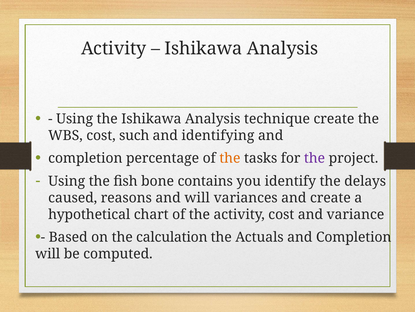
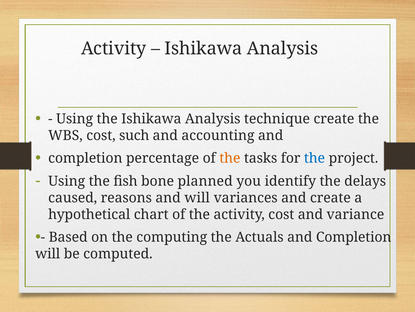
identifying: identifying -> accounting
the at (315, 158) colour: purple -> blue
contains: contains -> planned
calculation: calculation -> computing
